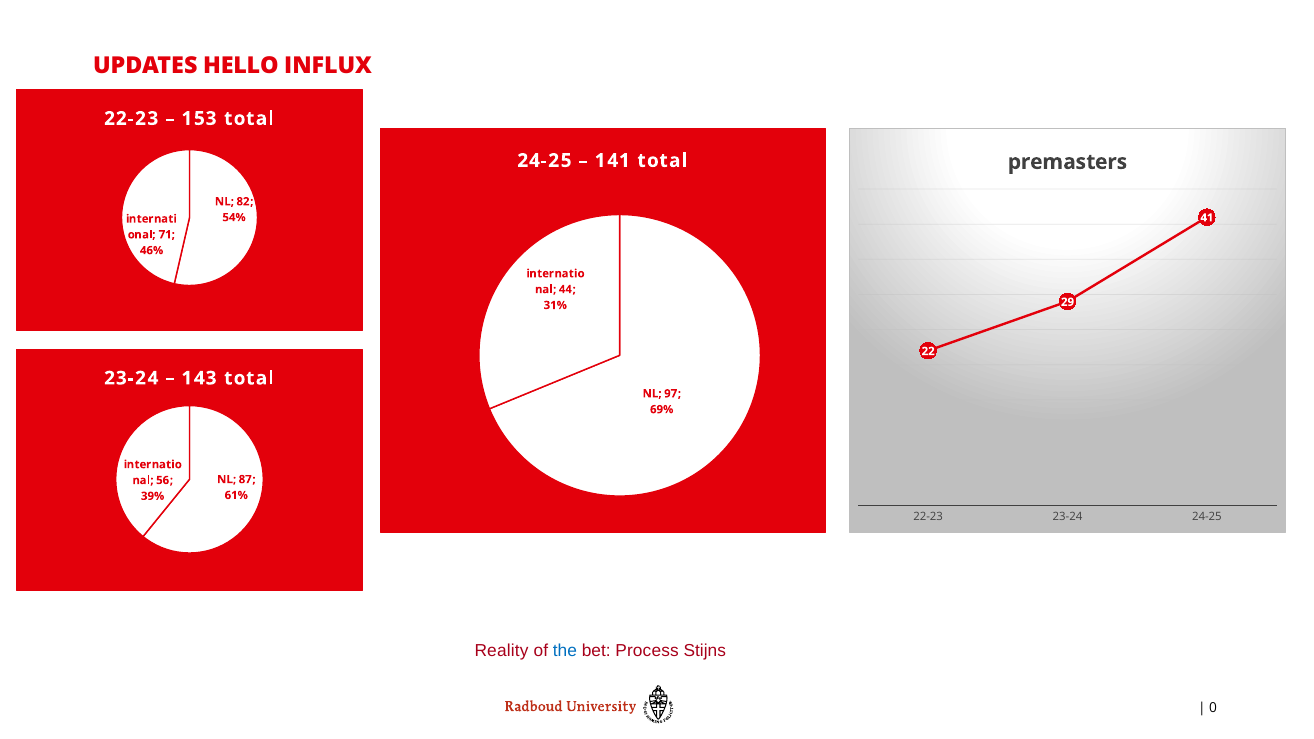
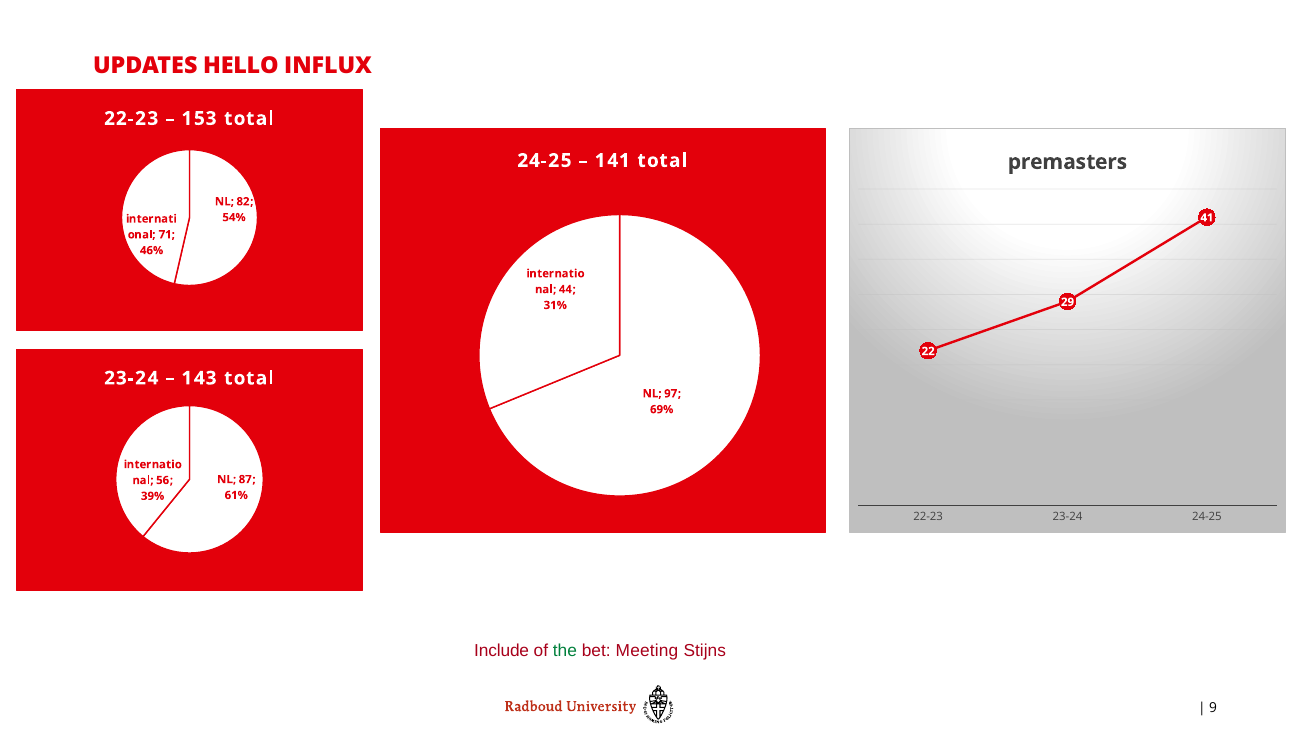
Reality: Reality -> Include
the colour: blue -> green
Process: Process -> Meeting
0: 0 -> 9
